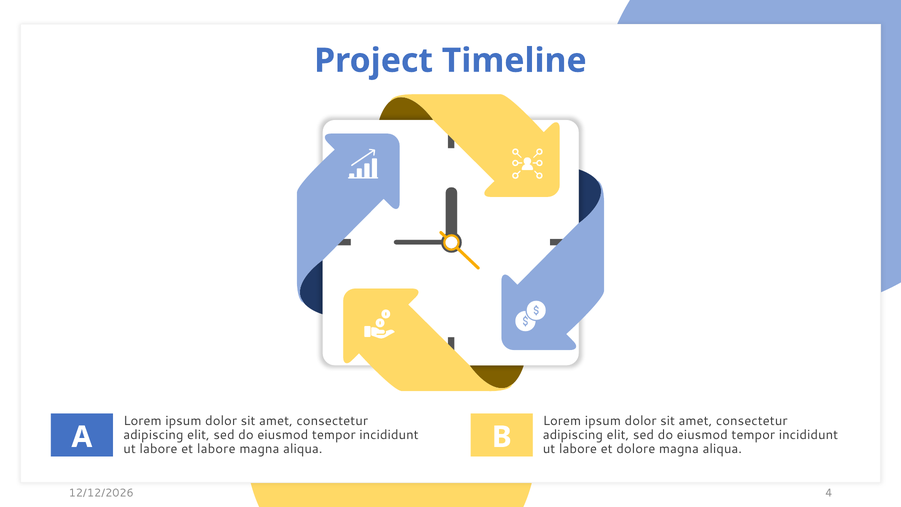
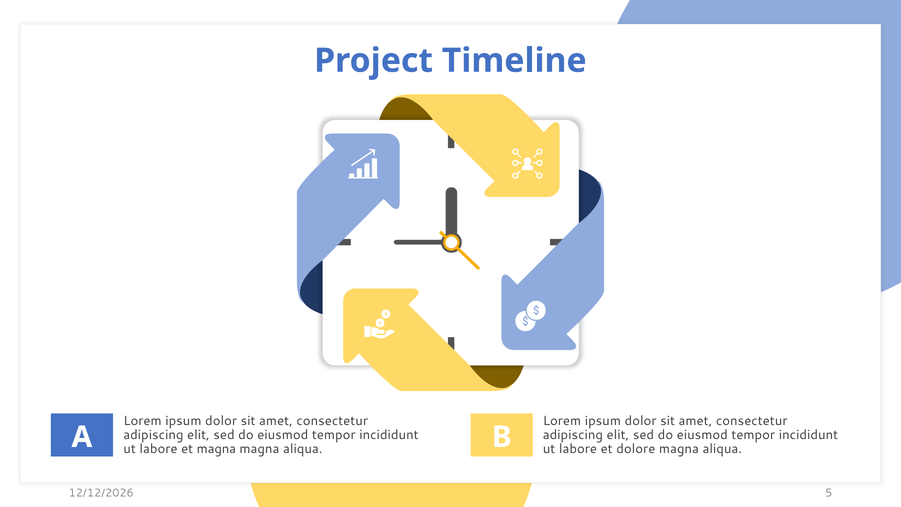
et labore: labore -> magna
4: 4 -> 5
